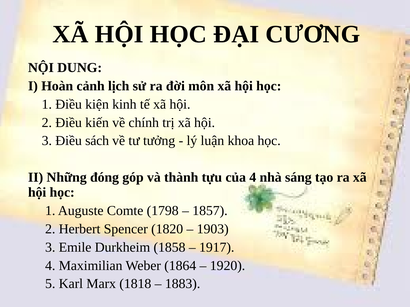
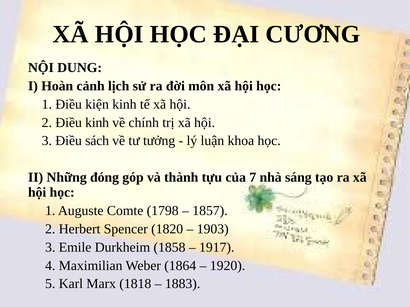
Điều kiến: kiến -> kinh
của 4: 4 -> 7
